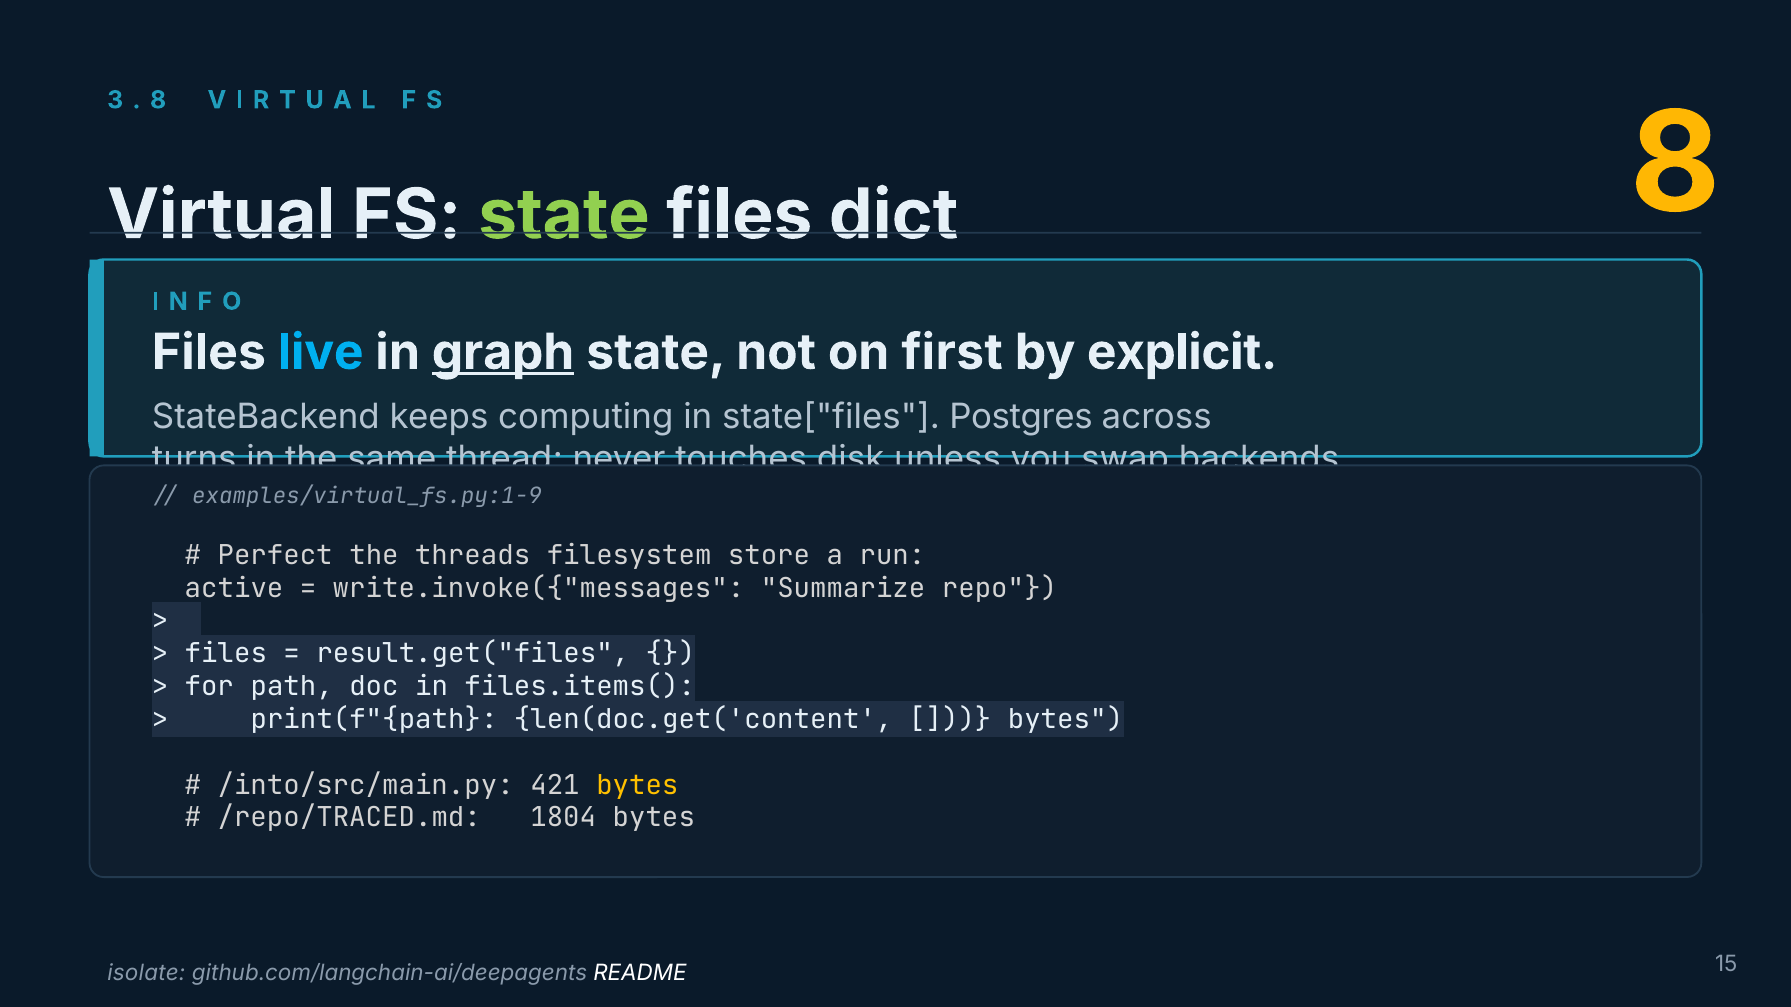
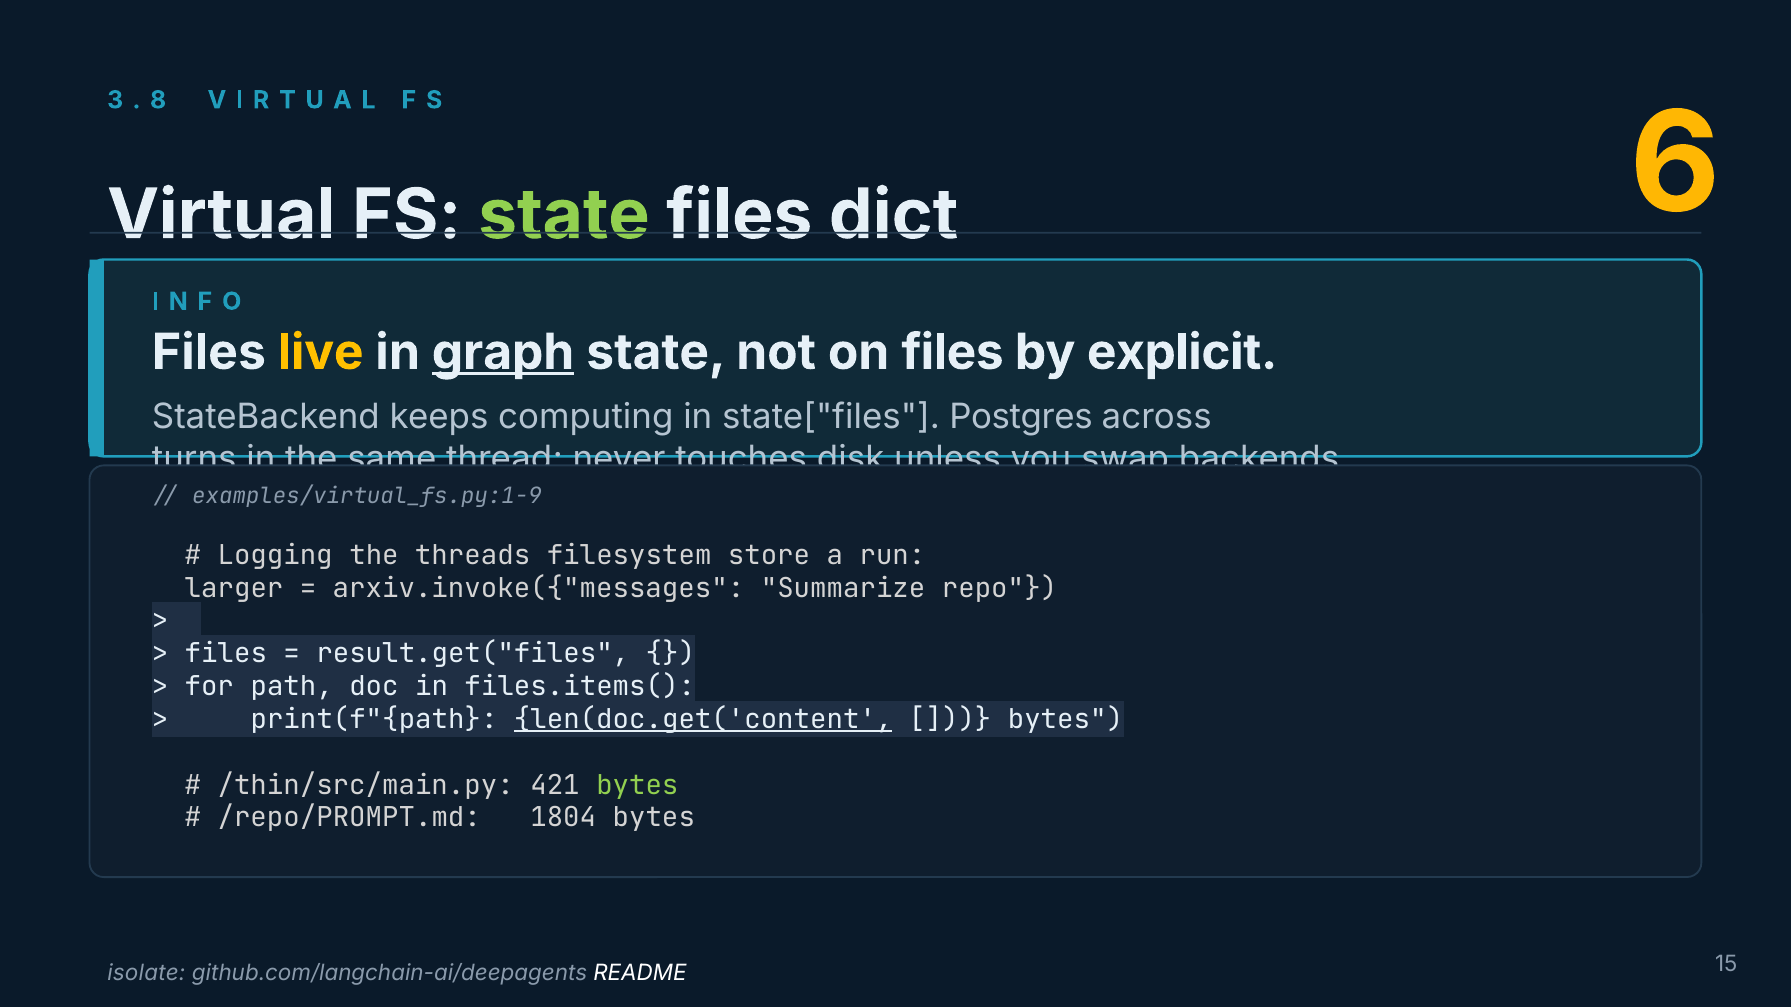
dict 8: 8 -> 6
live colour: light blue -> yellow
on first: first -> files
Perfect: Perfect -> Logging
active: active -> larger
write.invoke({"messages: write.invoke({"messages -> arxiv.invoke({"messages
len(doc.get('content underline: none -> present
/into/src/main.py: /into/src/main.py -> /thin/src/main.py
bytes at (637, 785) colour: yellow -> light green
/repo/TRACED.md: /repo/TRACED.md -> /repo/PROMPT.md
